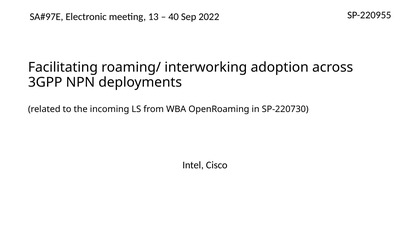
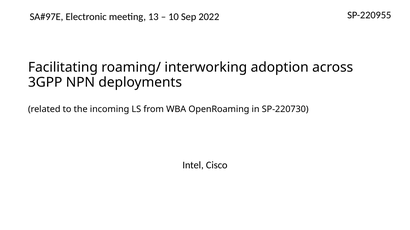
40: 40 -> 10
